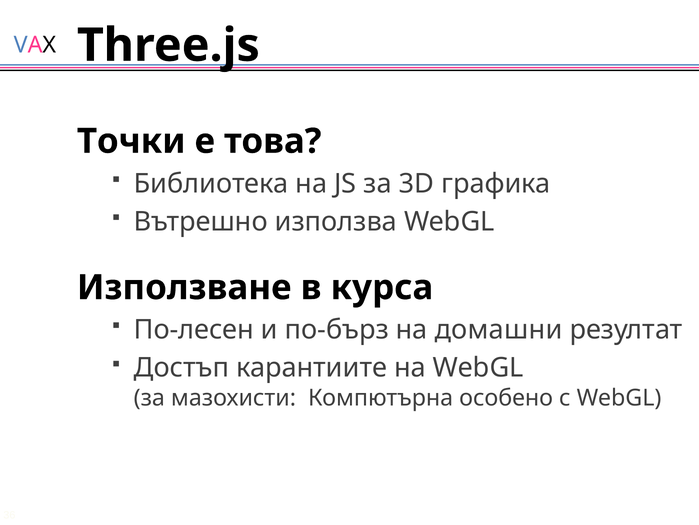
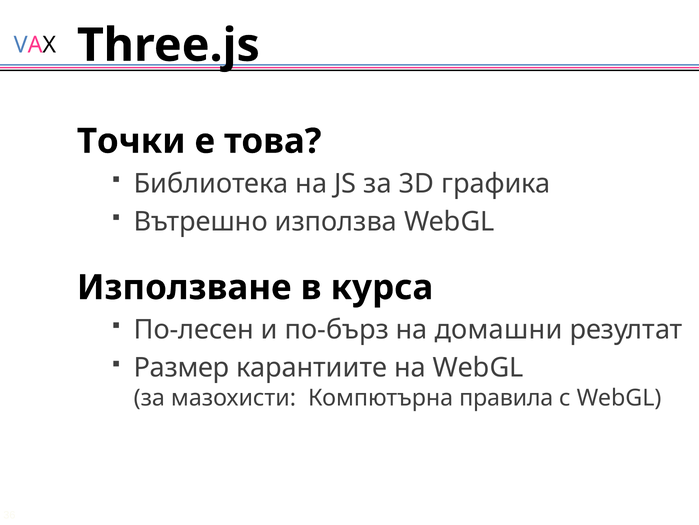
Достъп: Достъп -> Размер
особено: особено -> правила
